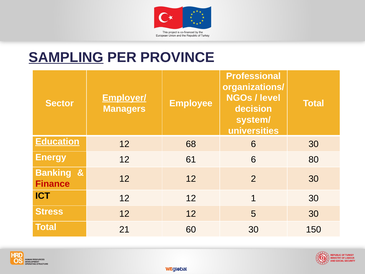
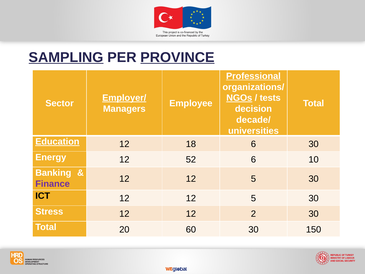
PROVINCE underline: none -> present
Professional underline: none -> present
NGOs underline: none -> present
level: level -> tests
system/: system/ -> decade/
68: 68 -> 18
61: 61 -> 52
80: 80 -> 10
2 at (253, 179): 2 -> 5
Finance colour: red -> purple
1 at (253, 198): 1 -> 5
5: 5 -> 2
21: 21 -> 20
